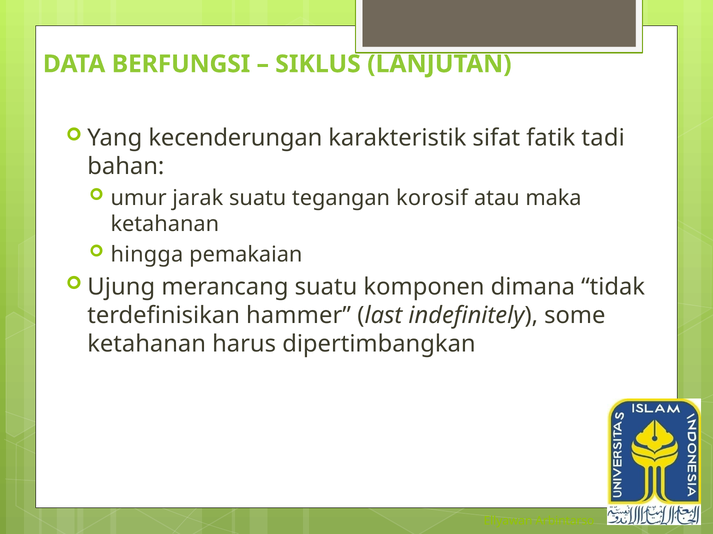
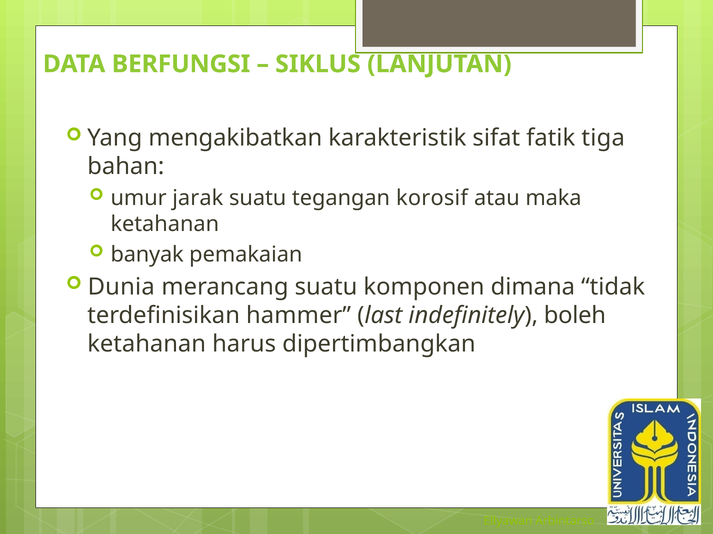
kecenderungan: kecenderungan -> mengakibatkan
tadi: tadi -> tiga
hingga: hingga -> banyak
Ujung: Ujung -> Dunia
some: some -> boleh
